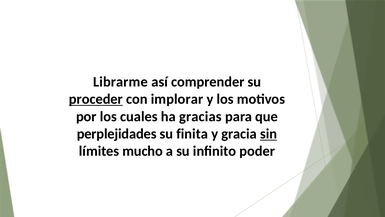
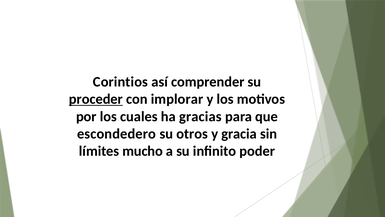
Librarme: Librarme -> Corintios
perplejidades: perplejidades -> escondedero
finita: finita -> otros
sin underline: present -> none
